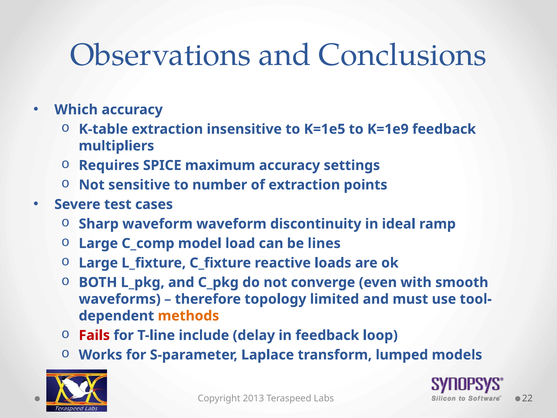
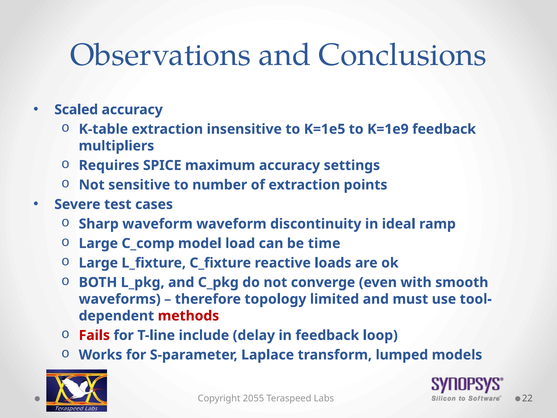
Which: Which -> Scaled
lines: lines -> time
methods colour: orange -> red
2013: 2013 -> 2055
